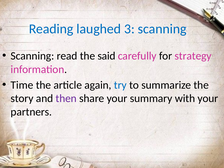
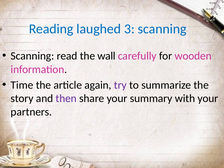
said: said -> wall
strategy: strategy -> wooden
try colour: blue -> purple
